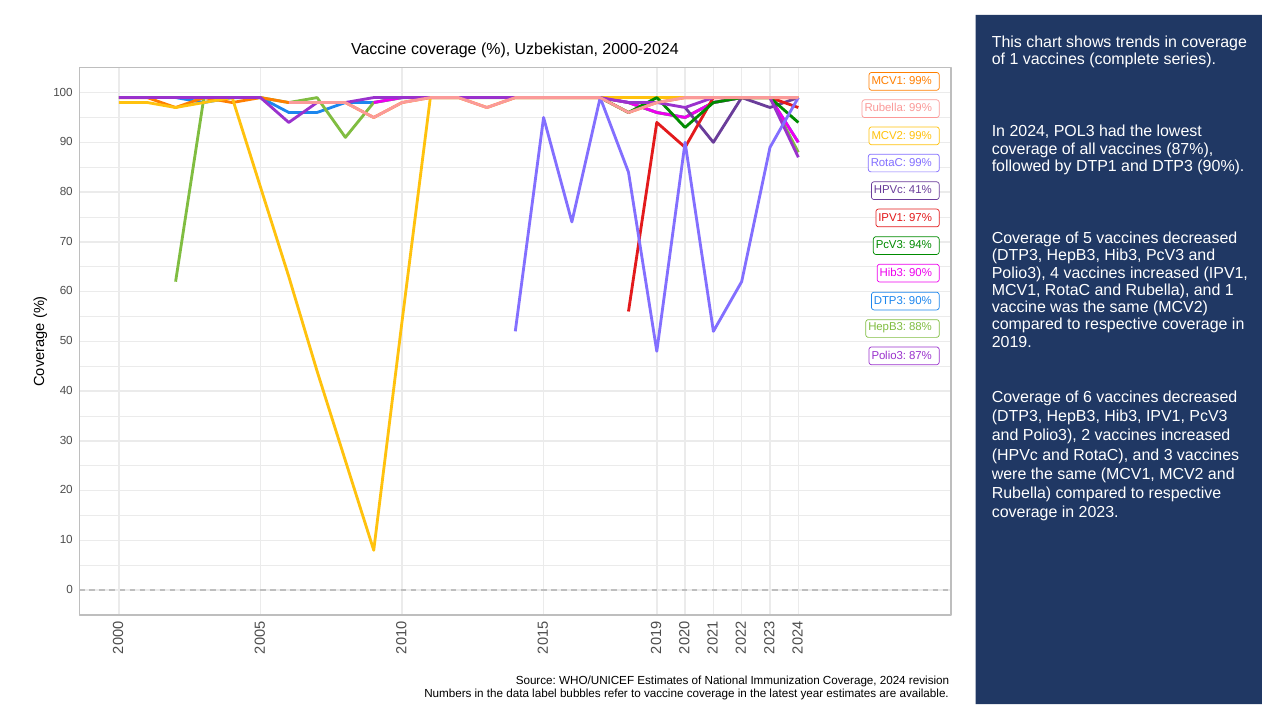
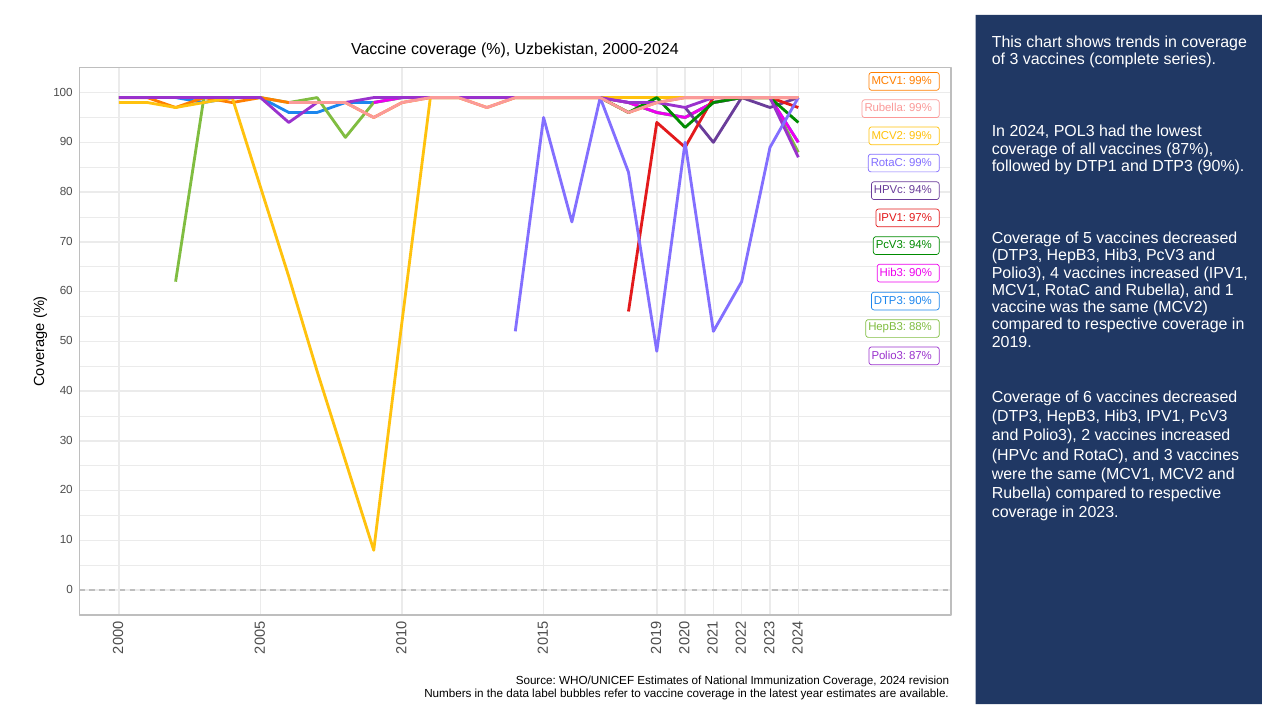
of 1: 1 -> 3
HPVc 41%: 41% -> 94%
